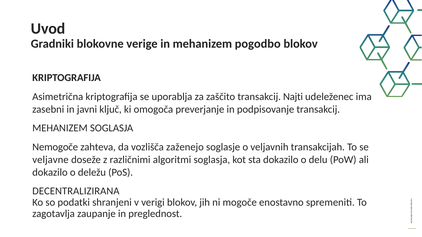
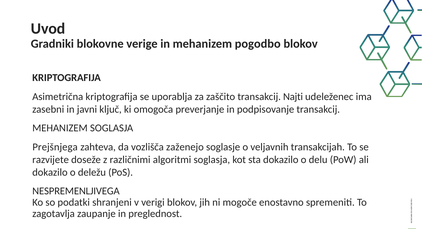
Nemogoče: Nemogoče -> Prejšnjega
veljavne: veljavne -> razvijete
DECENTRALIZIRANA: DECENTRALIZIRANA -> NESPREMENLJIVEGA
